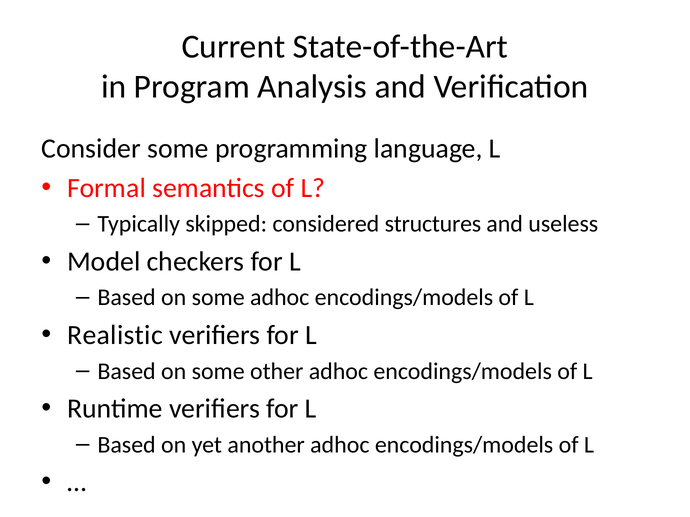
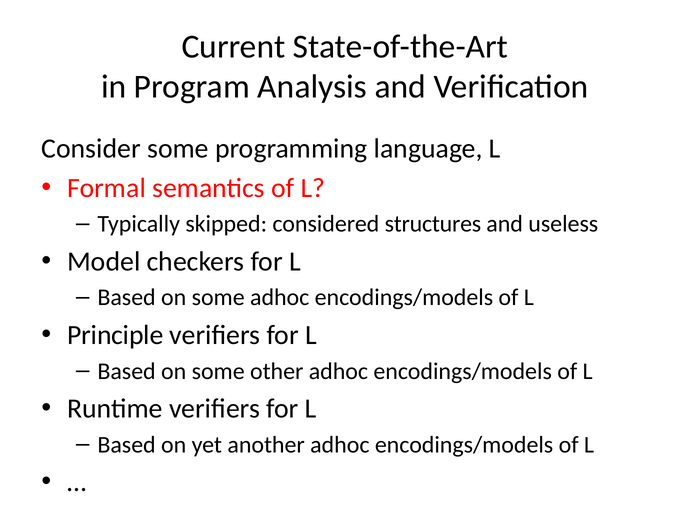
Realistic: Realistic -> Principle
